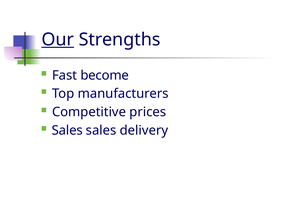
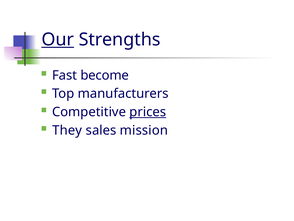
prices underline: none -> present
Sales at (67, 130): Sales -> They
delivery: delivery -> mission
